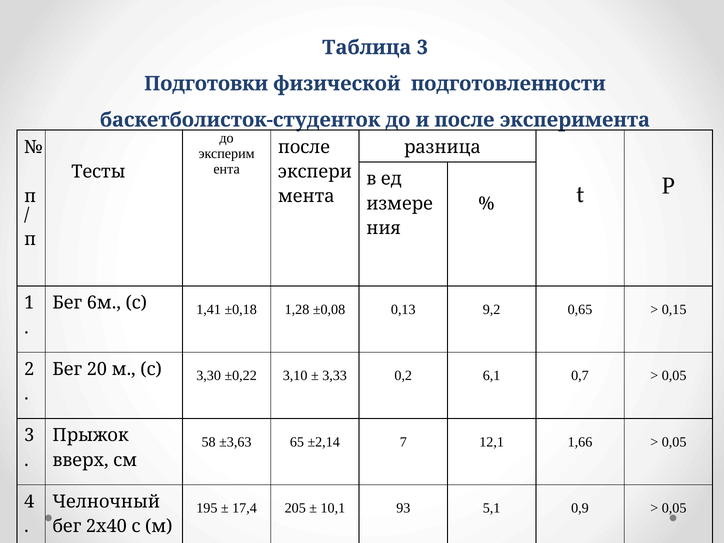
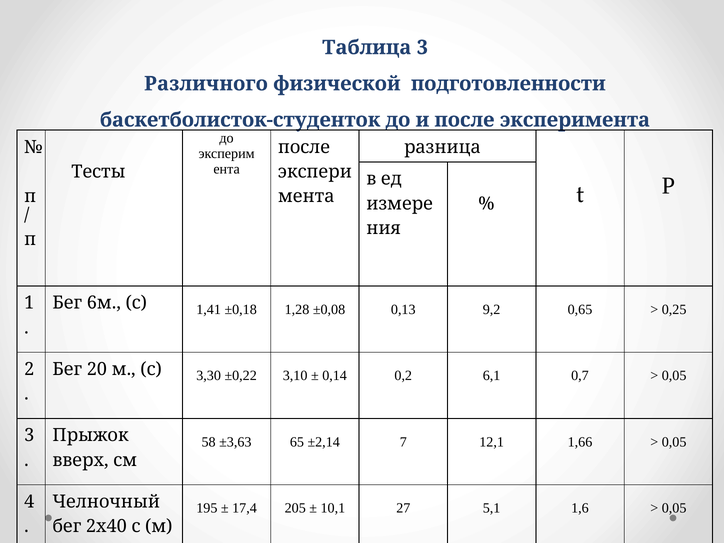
Подготовки: Подготовки -> Различного
0,15: 0,15 -> 0,25
3,33: 3,33 -> 0,14
93: 93 -> 27
0,9: 0,9 -> 1,6
